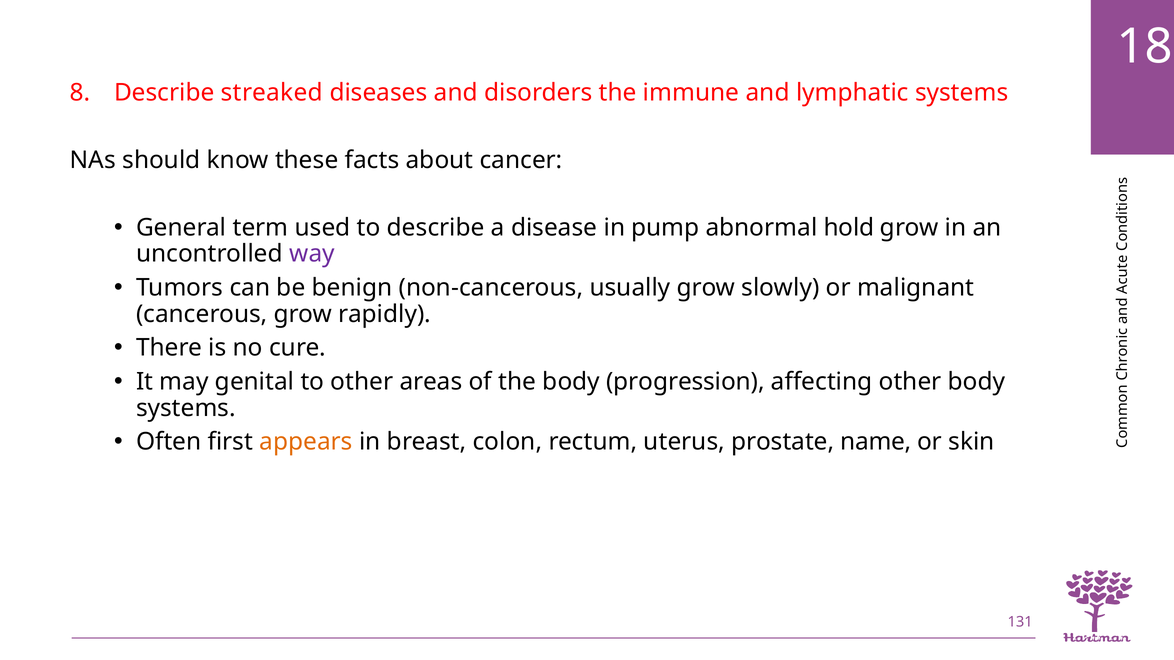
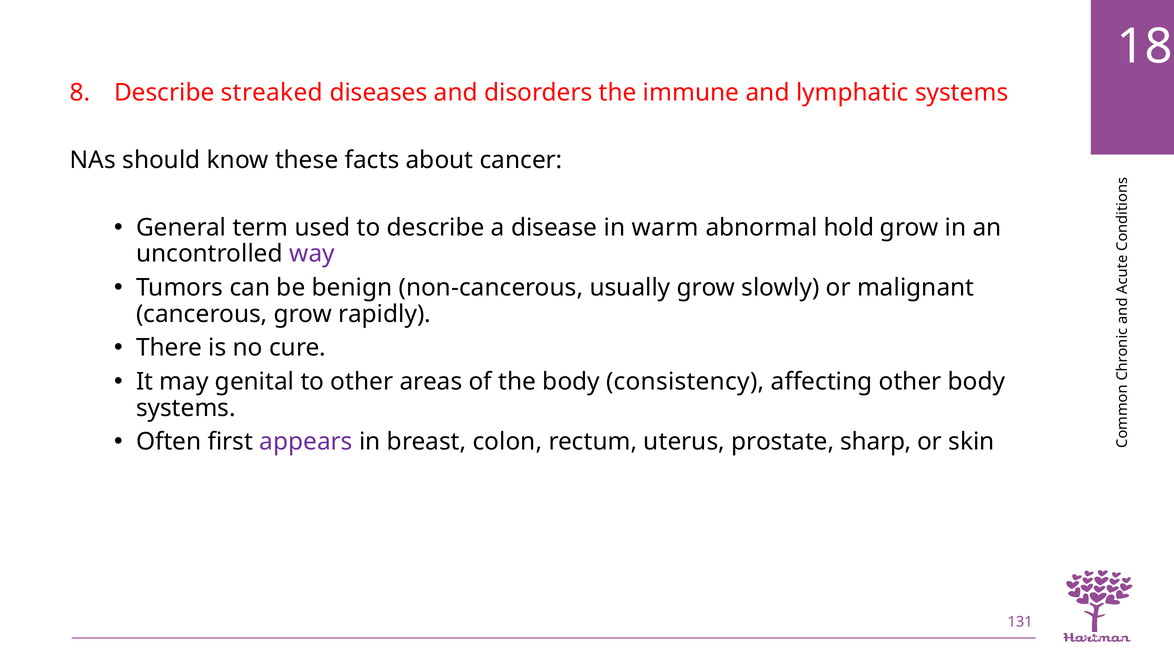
pump: pump -> warm
progression: progression -> consistency
appears colour: orange -> purple
name: name -> sharp
